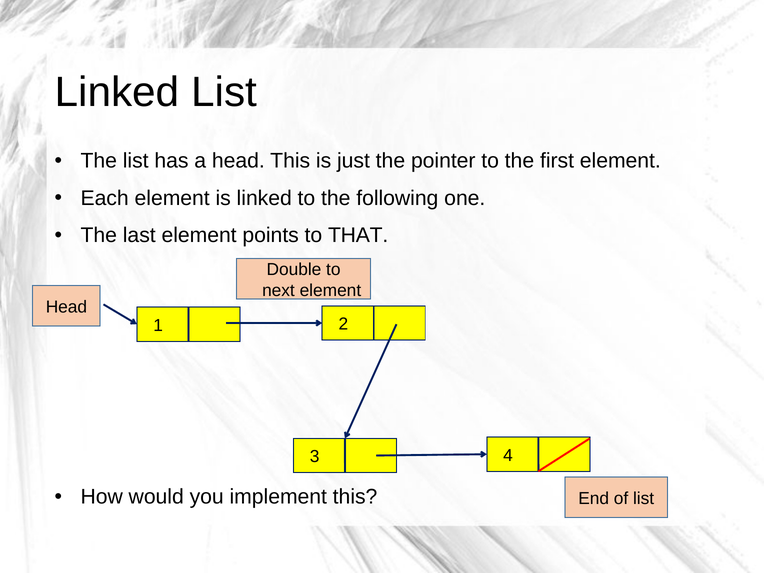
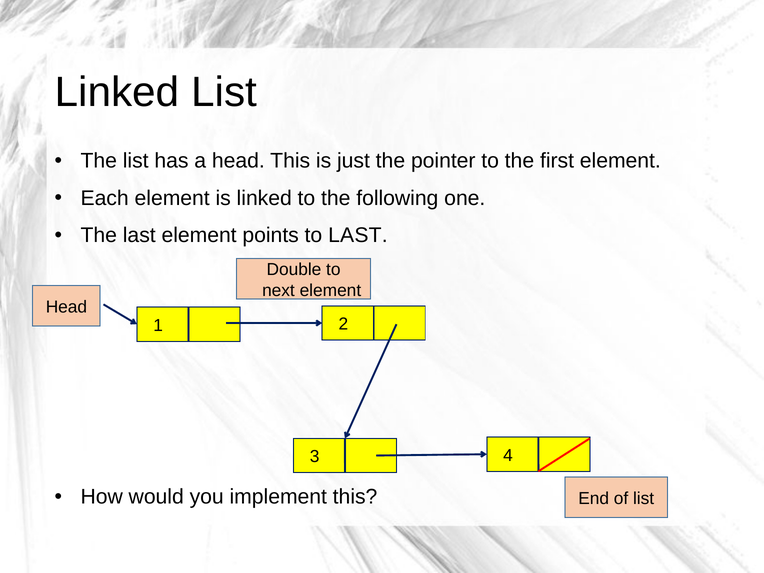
to THAT: THAT -> LAST
